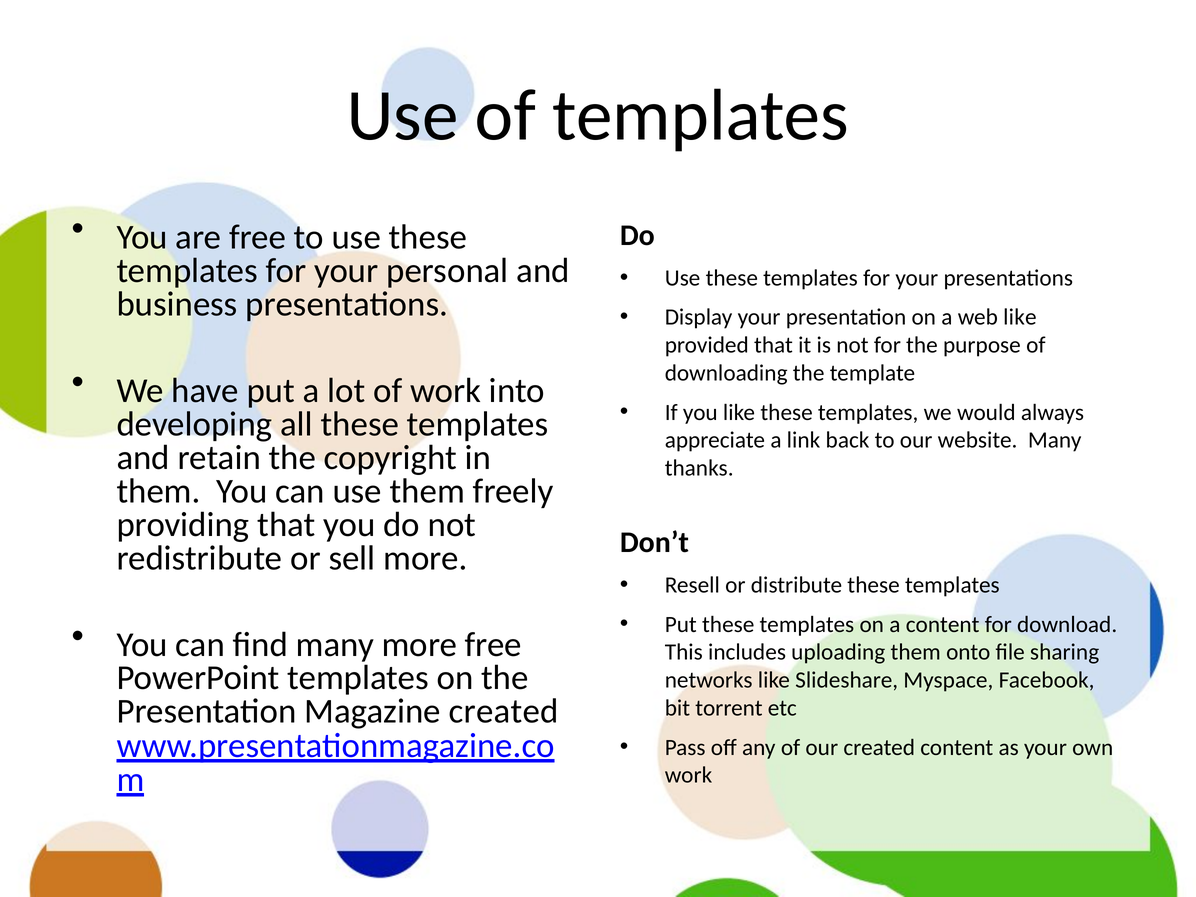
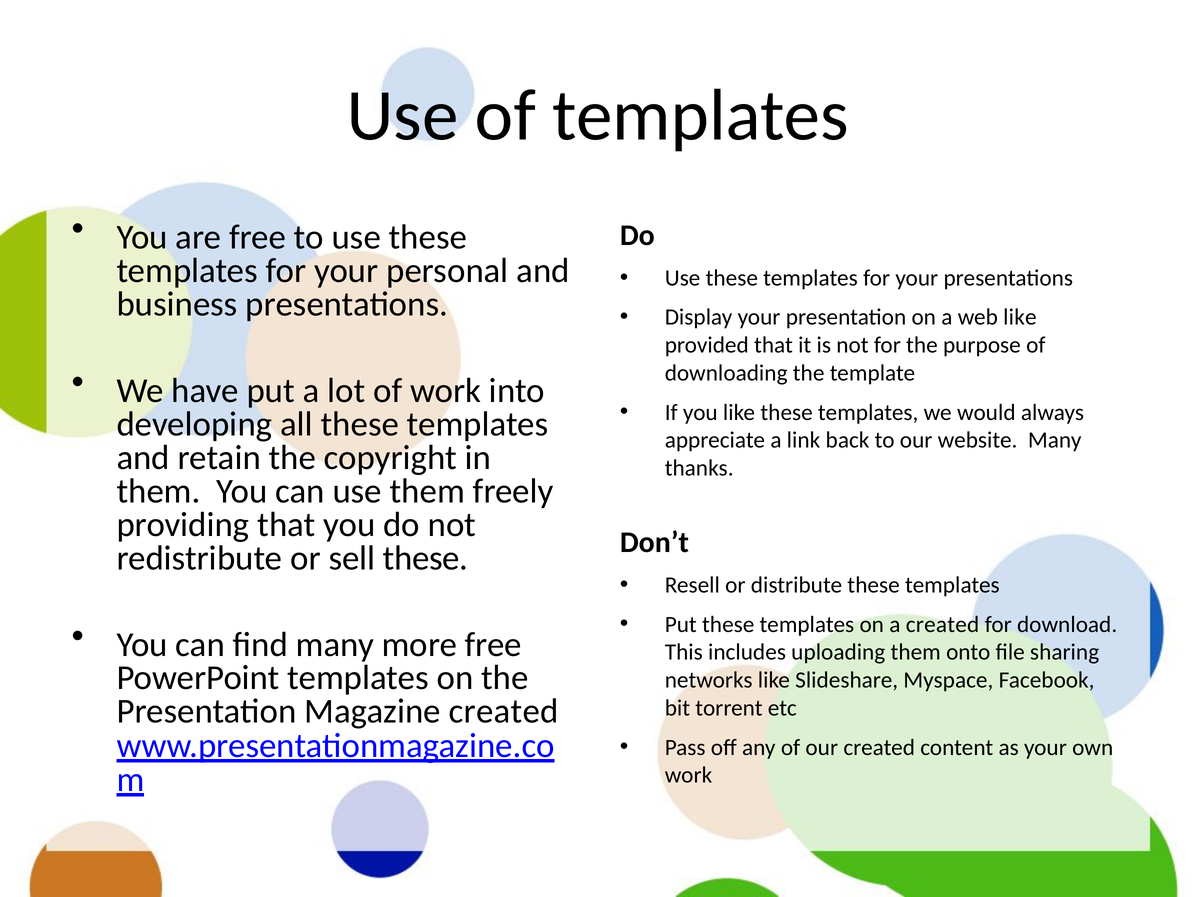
sell more: more -> these
a content: content -> created
